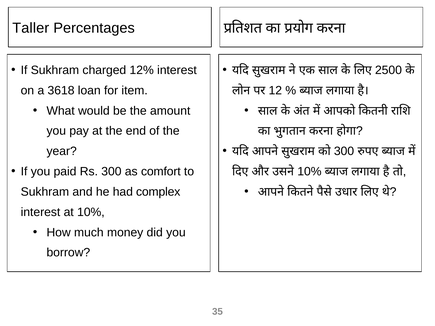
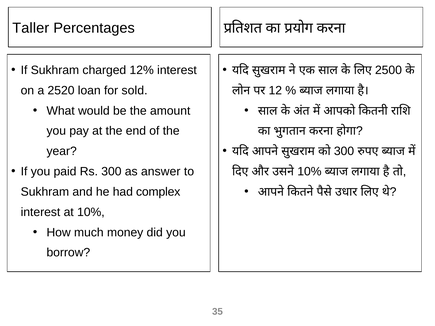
3618: 3618 -> 2520
item: item -> sold
comfort: comfort -> answer
